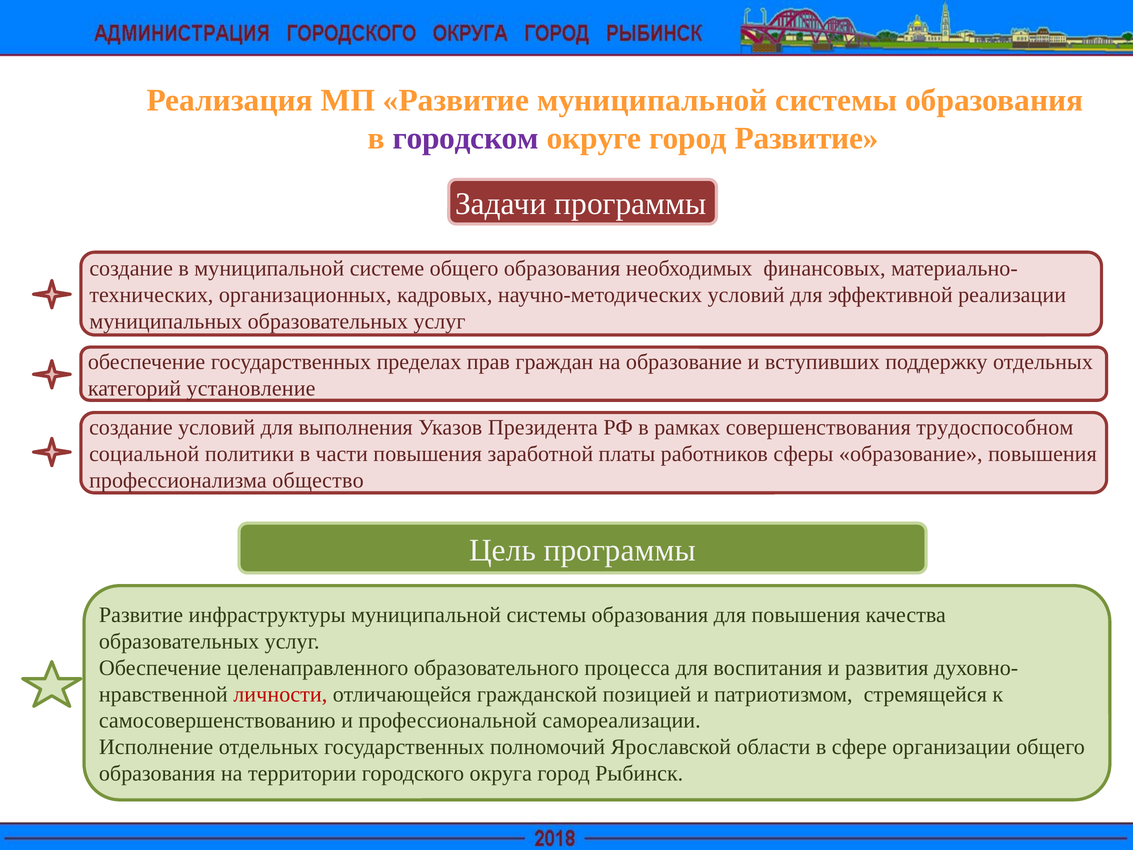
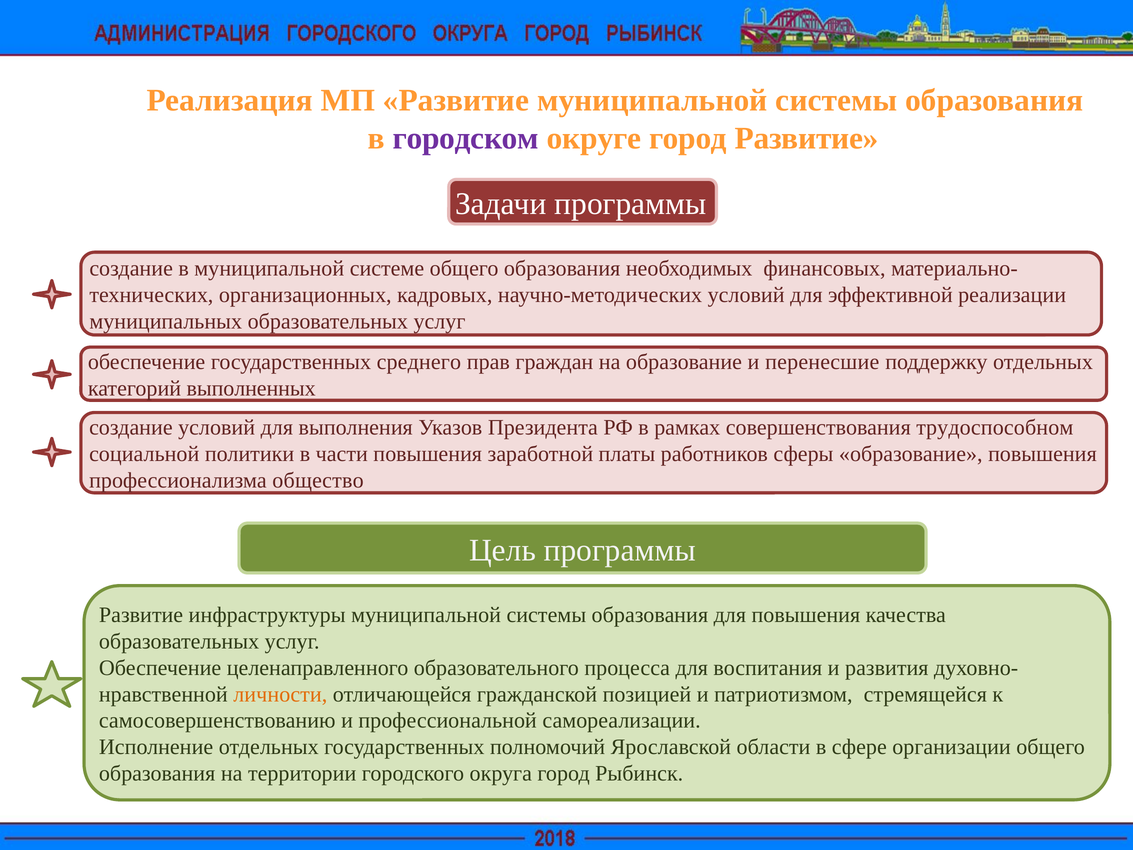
пределах: пределах -> среднего
вступивших: вступивших -> перенесшие
установление: установление -> выполненных
личности colour: red -> orange
